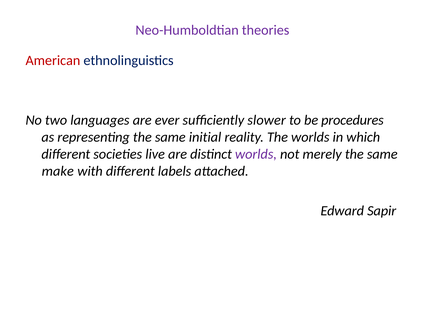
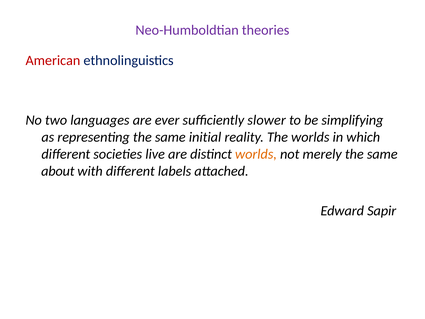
procedures: procedures -> simplifying
worlds at (256, 154) colour: purple -> orange
make: make -> about
